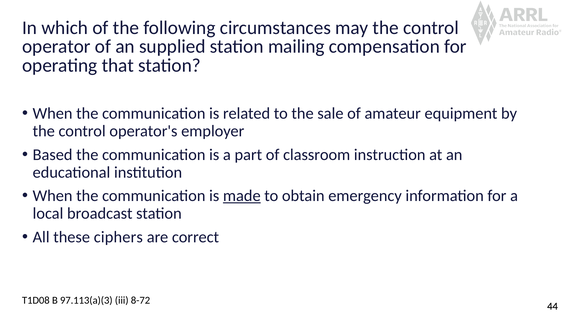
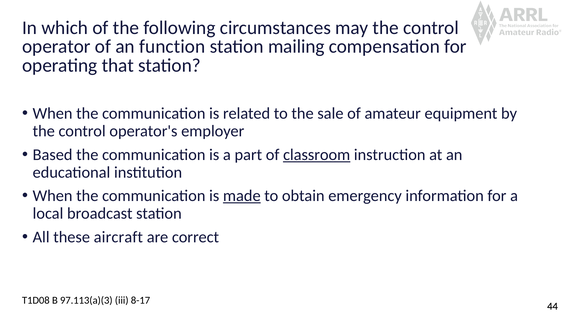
supplied: supplied -> function
classroom underline: none -> present
ciphers: ciphers -> aircraft
8-72: 8-72 -> 8-17
